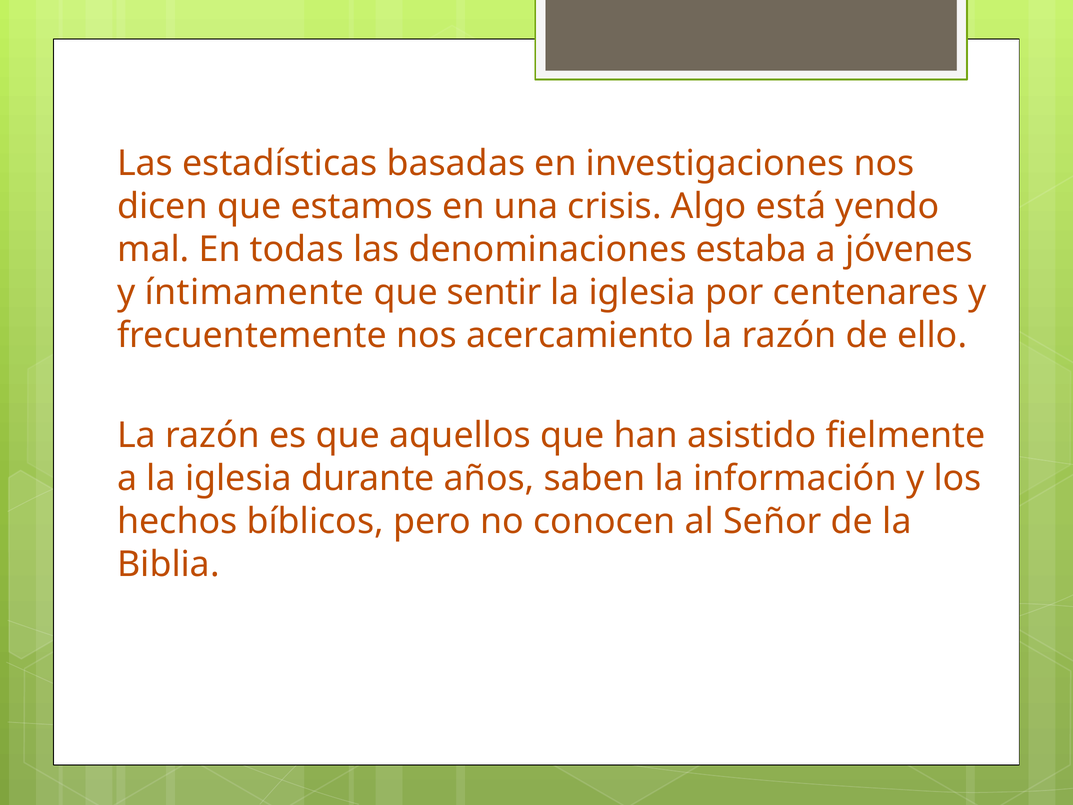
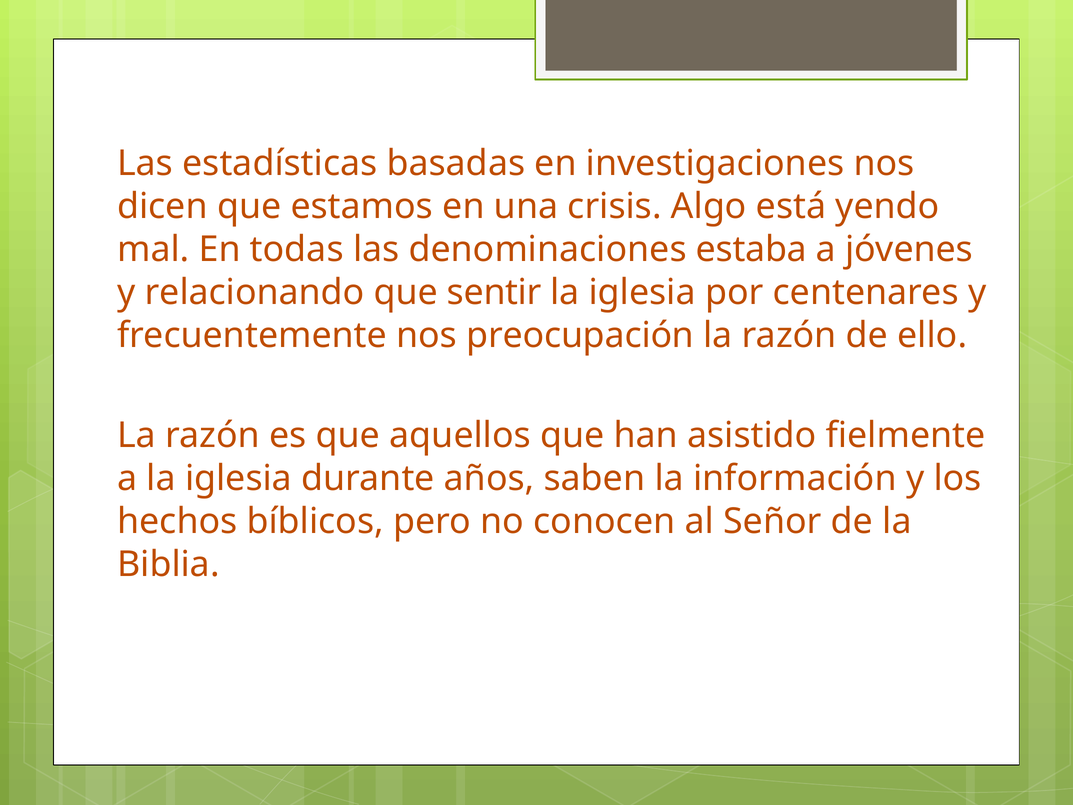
íntimamente: íntimamente -> relacionando
acercamiento: acercamiento -> preocupación
